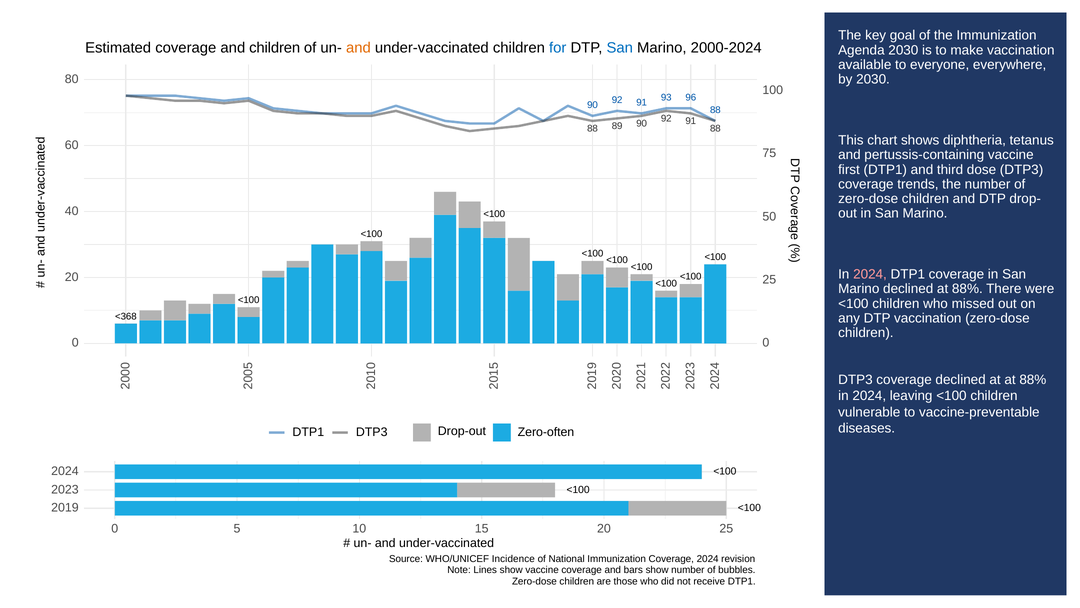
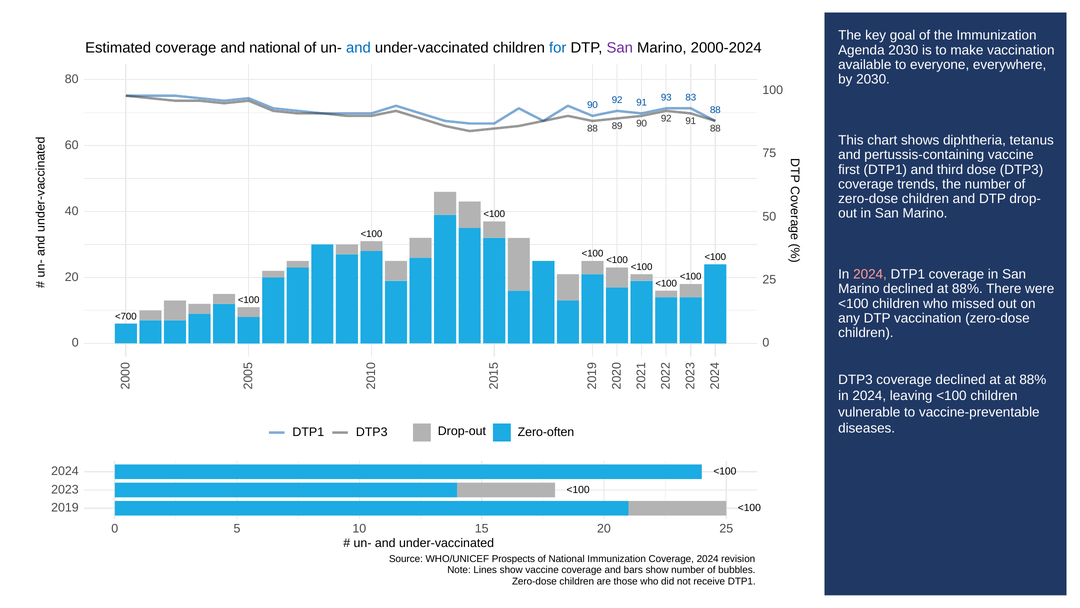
and children: children -> national
and at (358, 48) colour: orange -> blue
San at (620, 48) colour: blue -> purple
96: 96 -> 83
<368: <368 -> <700
Incidence: Incidence -> Prospects
